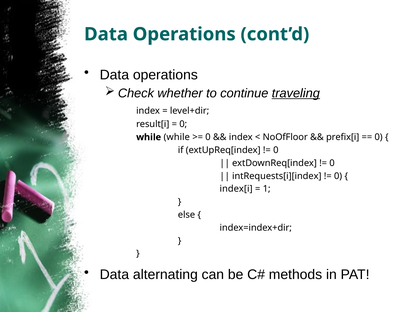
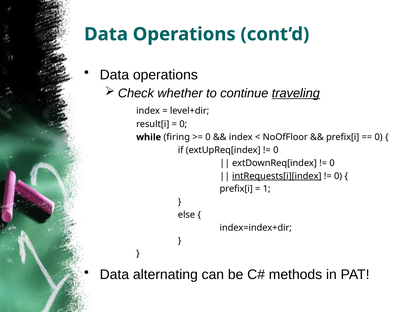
while while: while -> firing
intRequests[i][index underline: none -> present
index[i at (236, 189): index[i -> prefix[i
